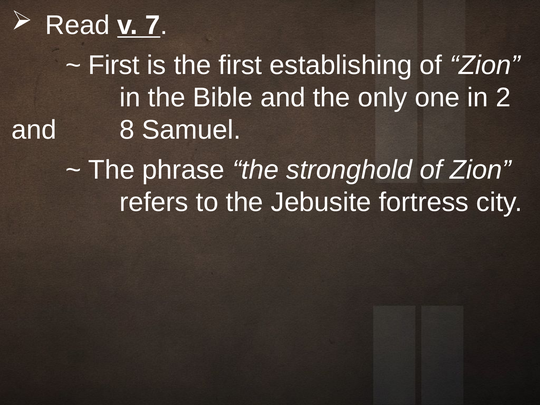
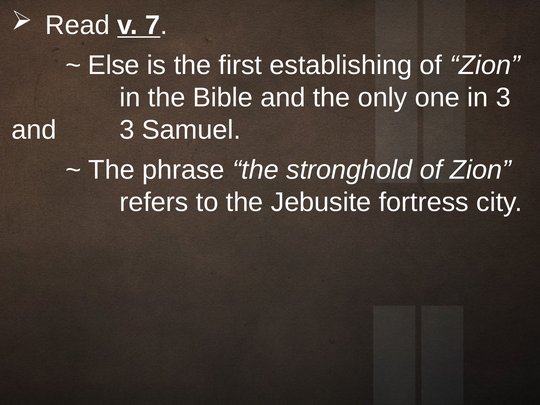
First at (114, 65): First -> Else
in 2: 2 -> 3
and 8: 8 -> 3
